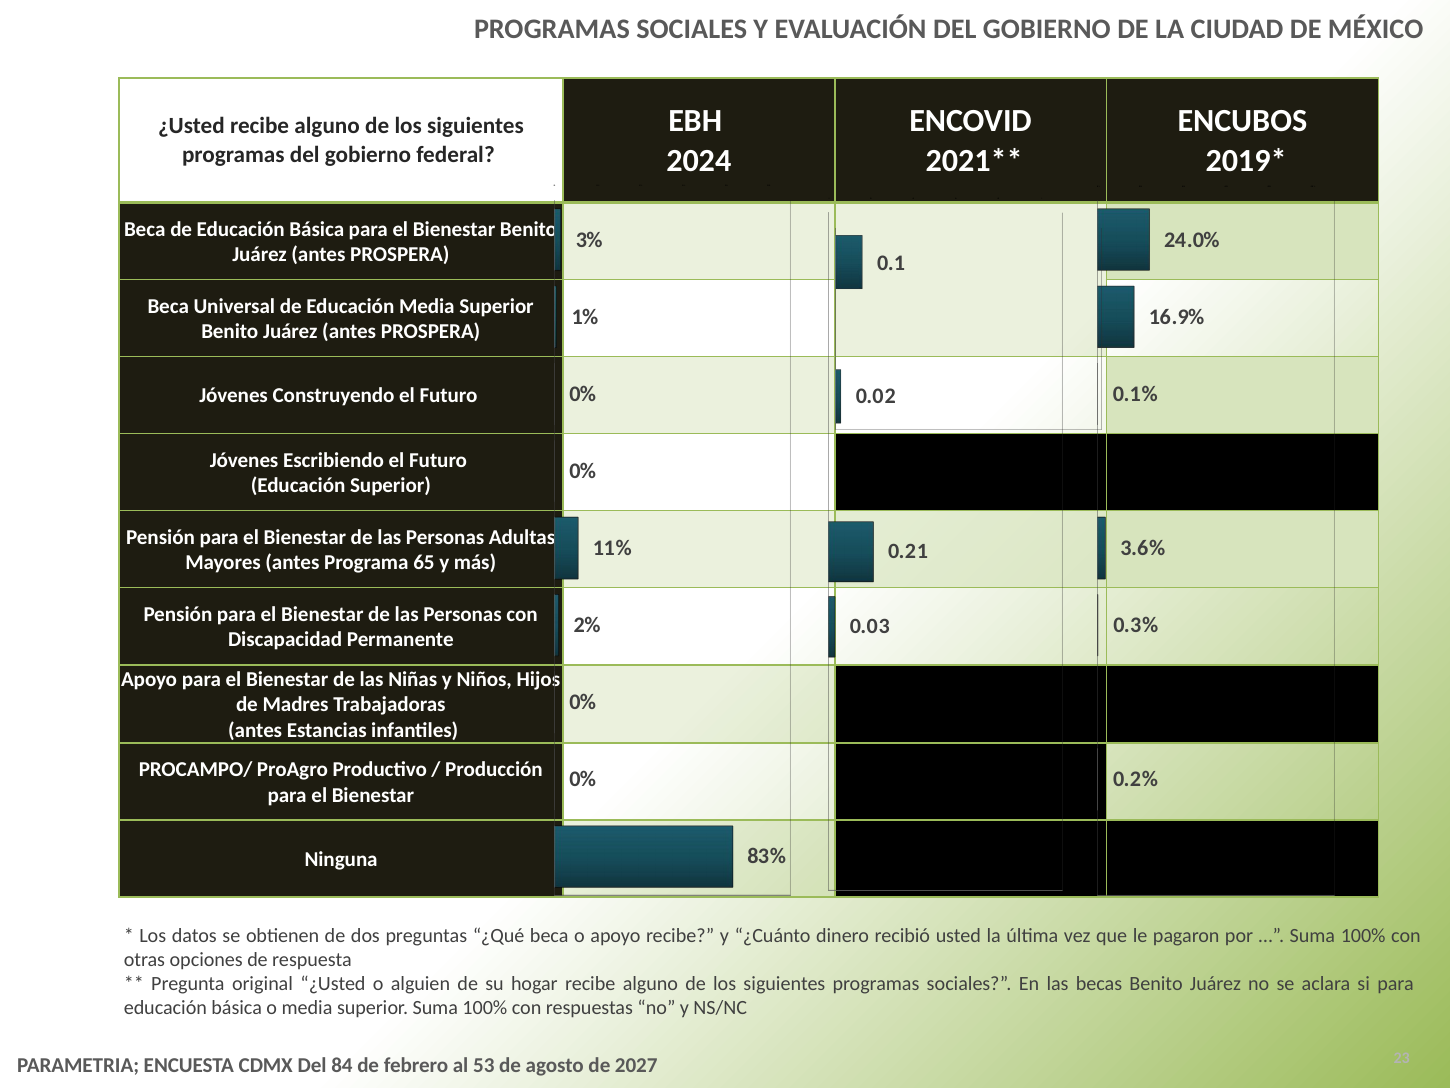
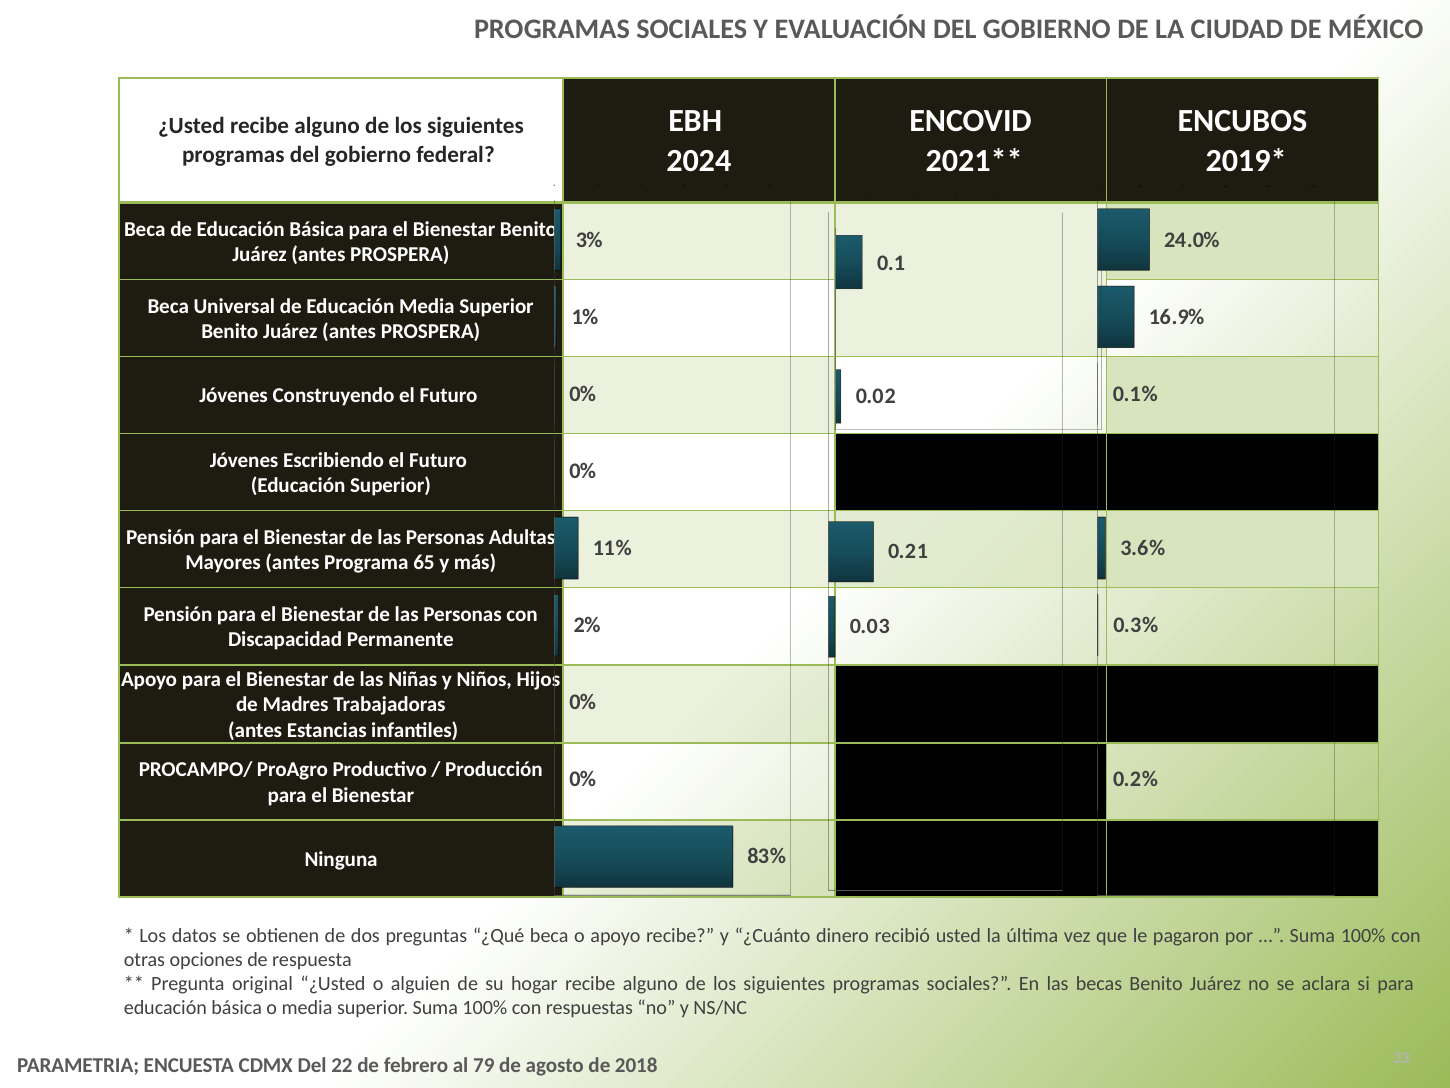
84: 84 -> 22
53: 53 -> 79
2027: 2027 -> 2018
